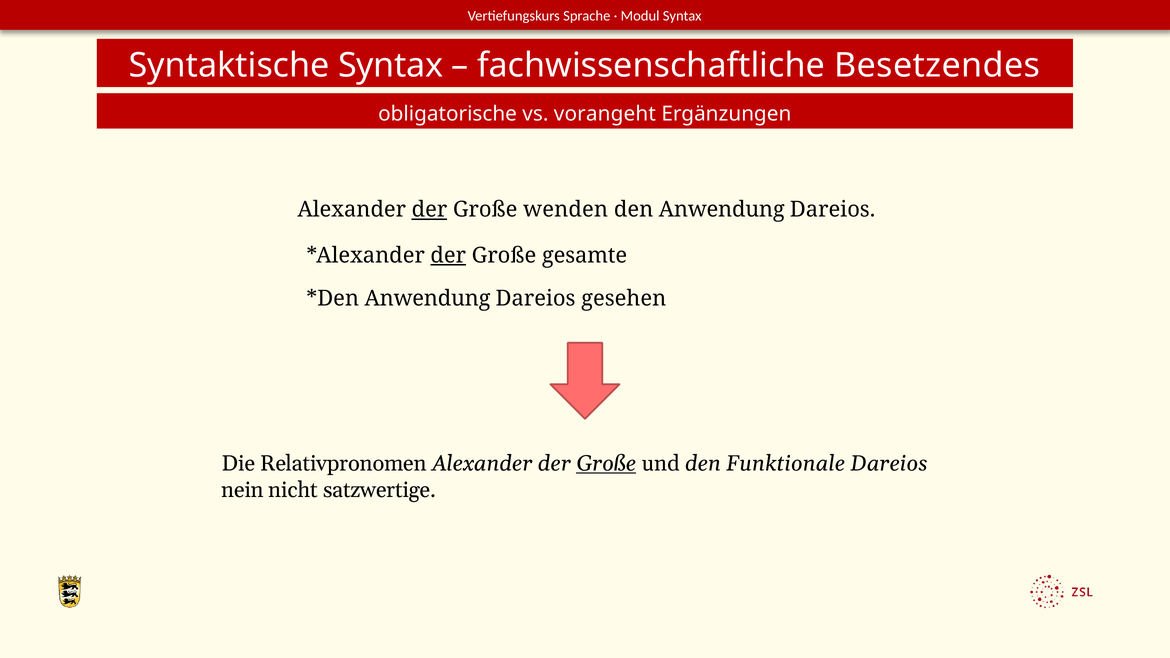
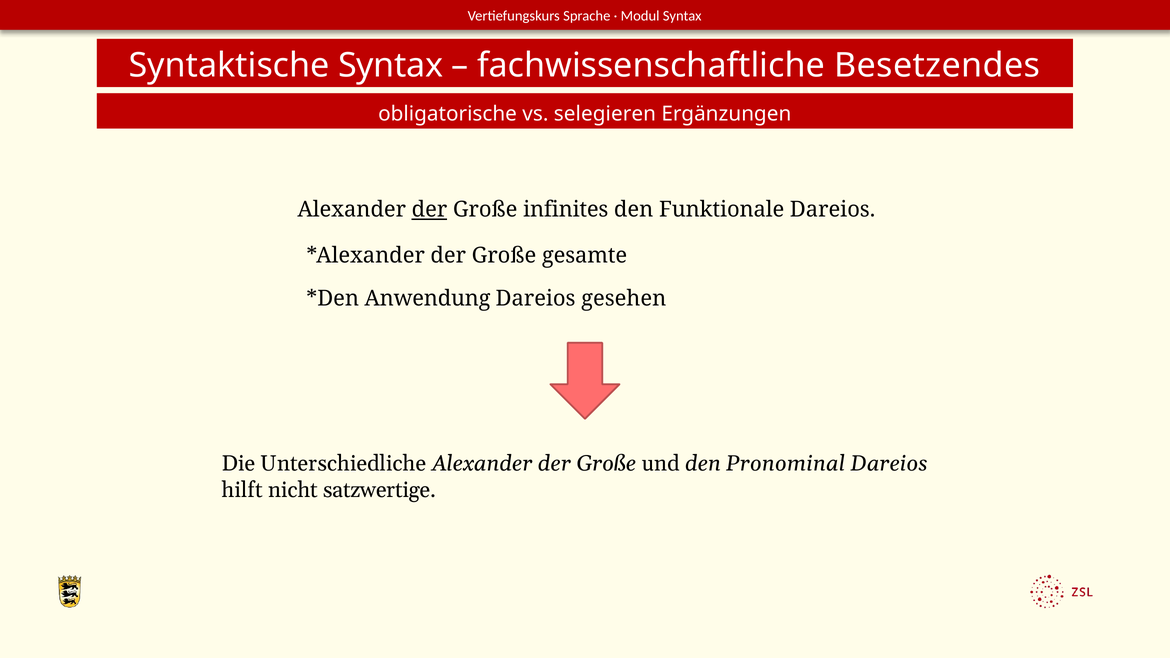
vorangeht: vorangeht -> selegieren
wenden: wenden -> infinites
den Anwendung: Anwendung -> Funktionale
der at (448, 255) underline: present -> none
Relativpronomen: Relativpronomen -> Unterschiedliche
Große at (606, 464) underline: present -> none
Funktionale: Funktionale -> Pronominal
nein: nein -> hilft
